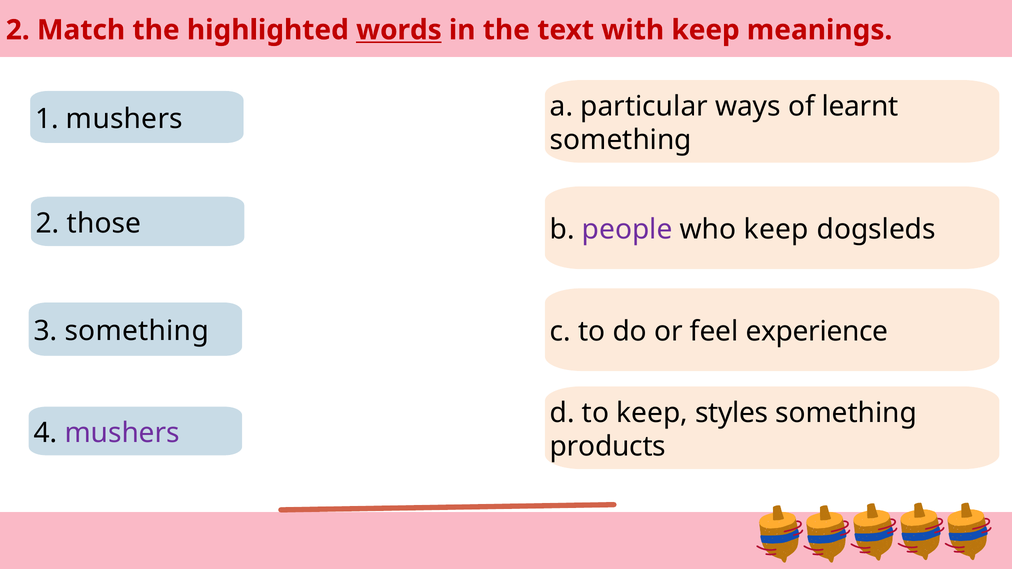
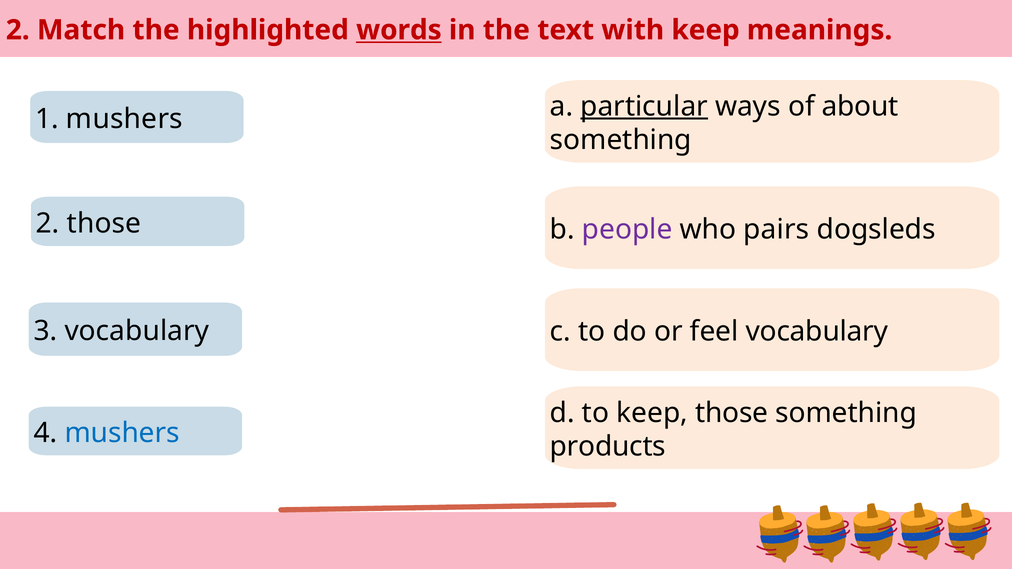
particular underline: none -> present
learnt: learnt -> about
who keep: keep -> pairs
3 something: something -> vocabulary
feel experience: experience -> vocabulary
keep styles: styles -> those
mushers at (122, 433) colour: purple -> blue
